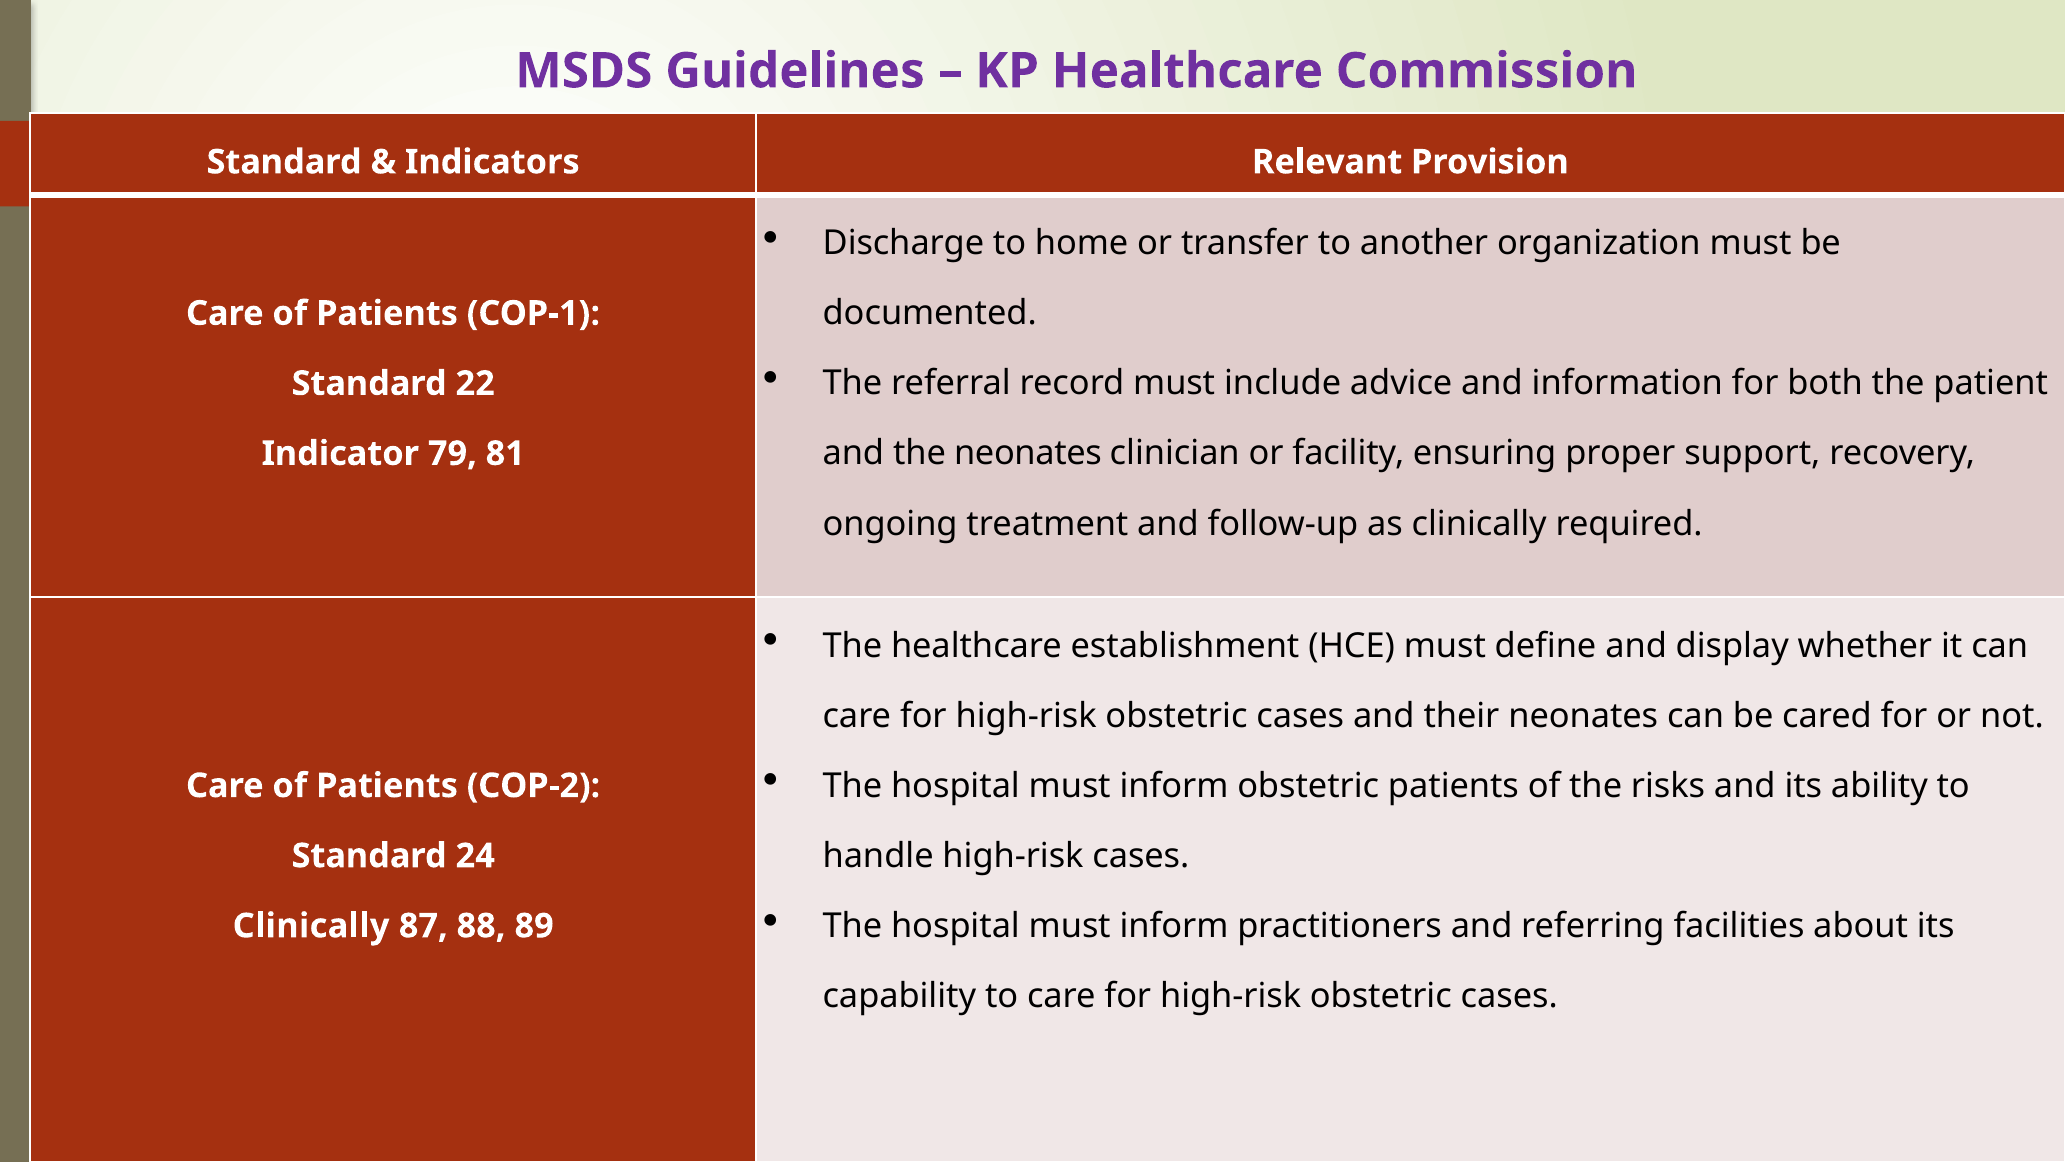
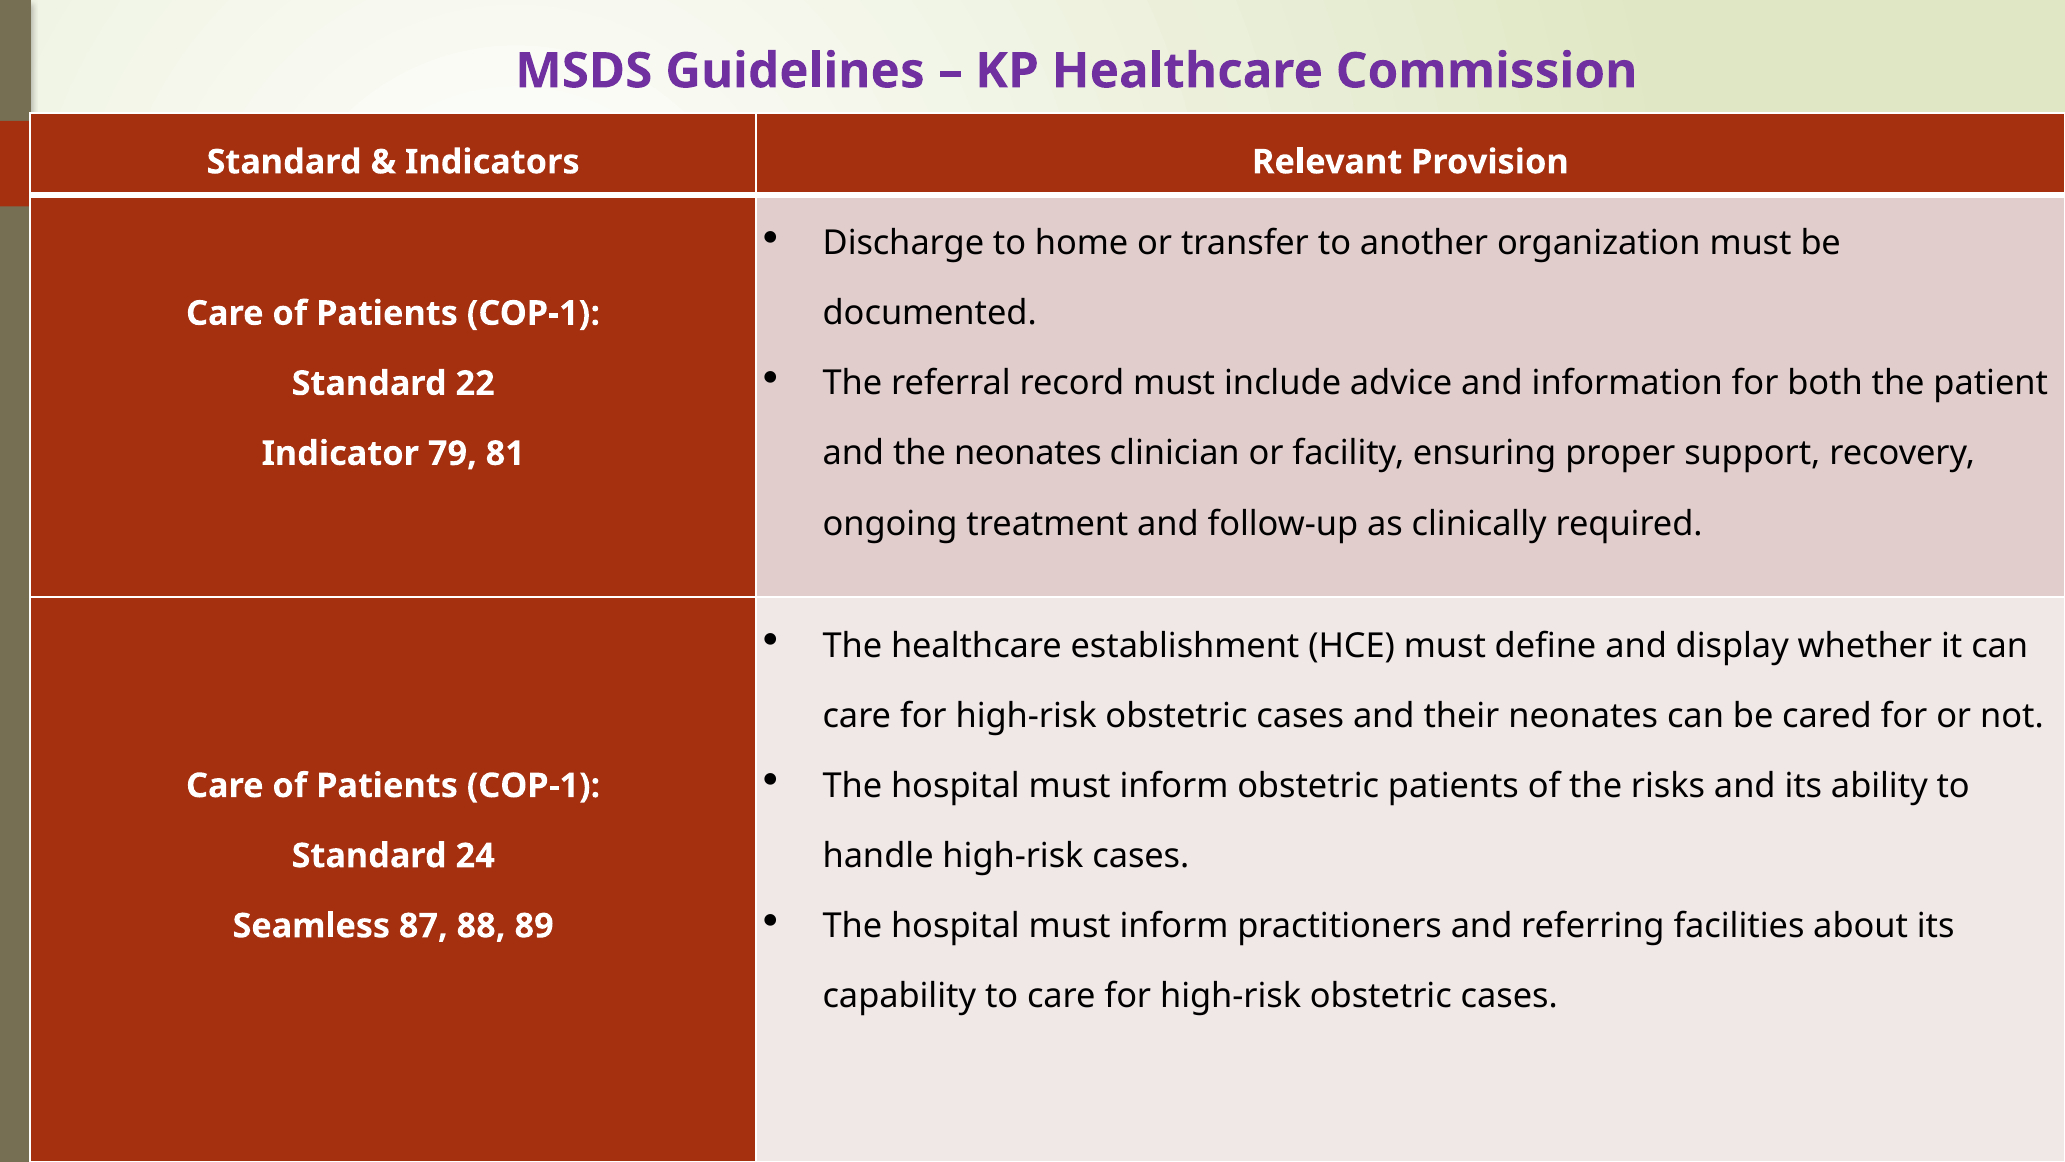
COP-2 at (533, 786): COP-2 -> COP-1
Clinically at (311, 926): Clinically -> Seamless
